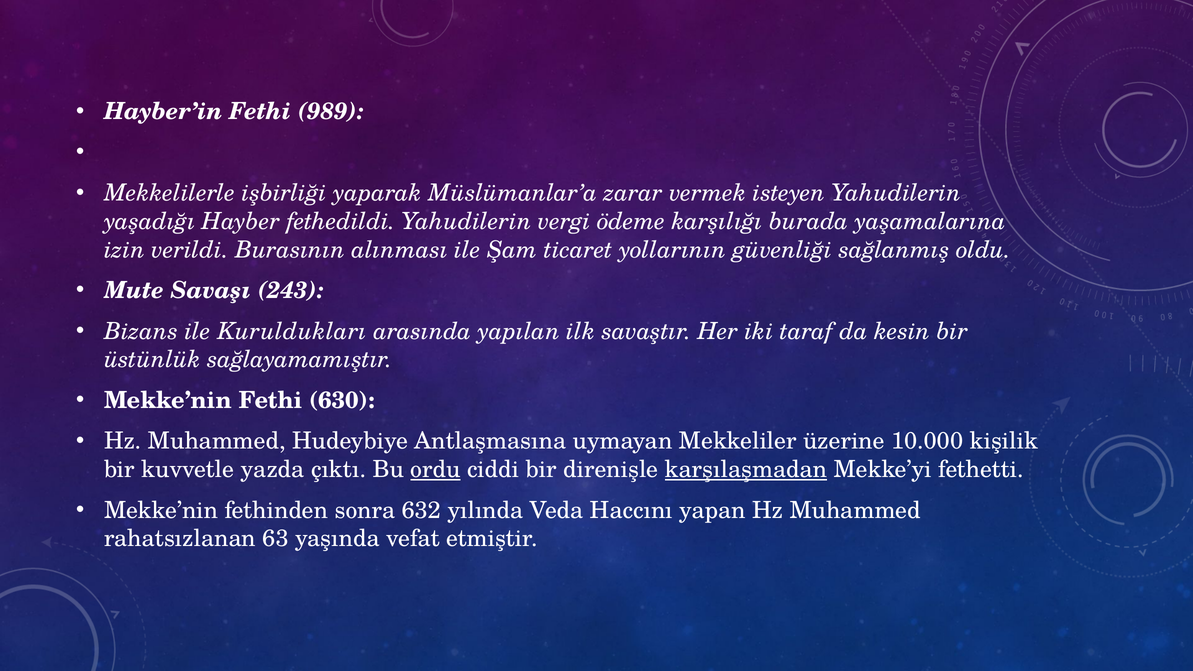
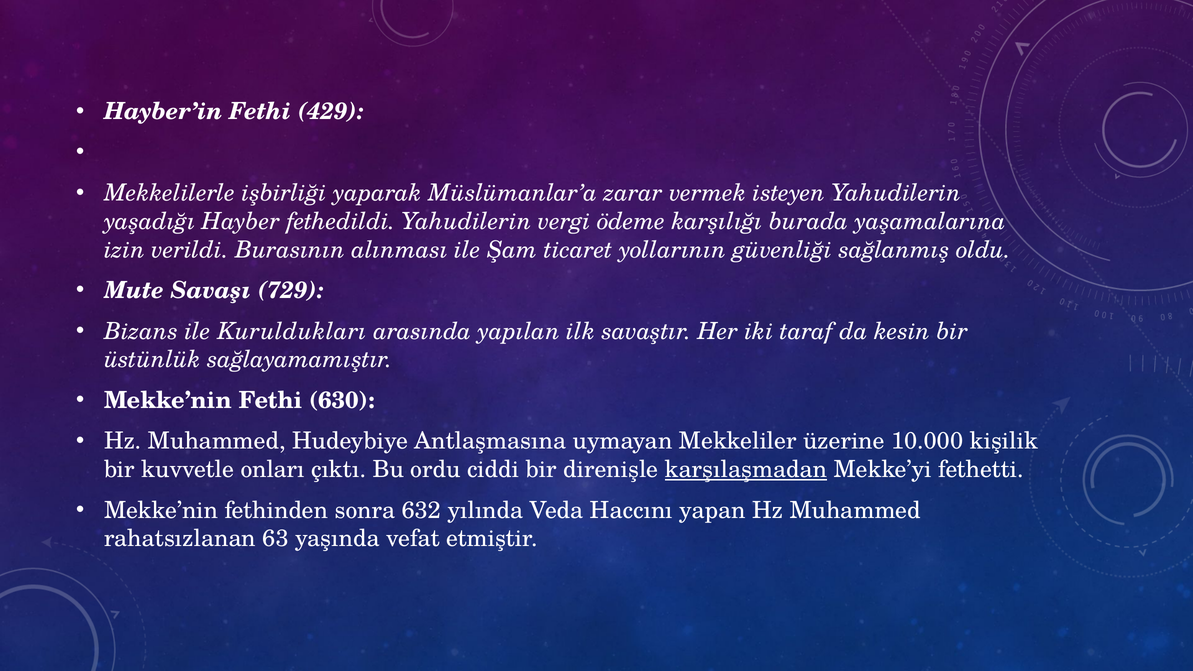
989: 989 -> 429
243: 243 -> 729
yazda: yazda -> onları
ordu underline: present -> none
